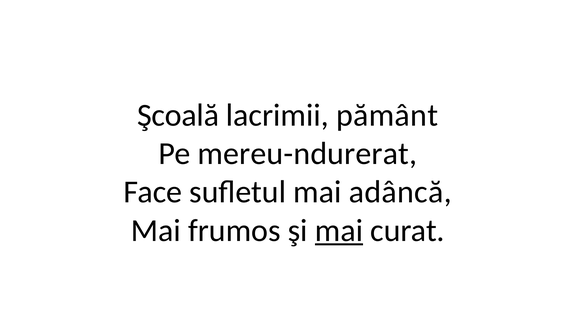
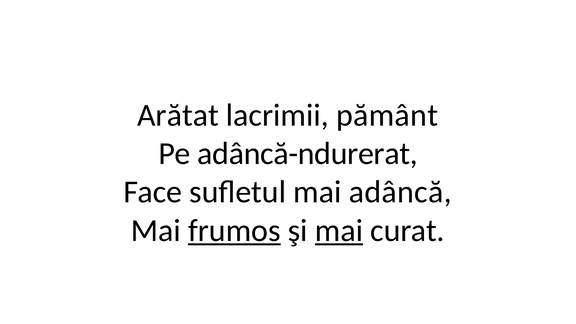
Şcoală: Şcoală -> Arătat
mereu-ndurerat: mereu-ndurerat -> adâncă-ndurerat
frumos underline: none -> present
